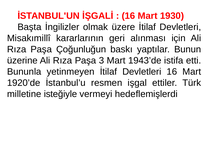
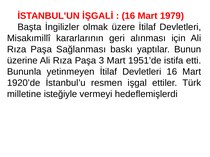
1930: 1930 -> 1979
Çoğunluğun: Çoğunluğun -> Sağlanması
1943’de: 1943’de -> 1951’de
